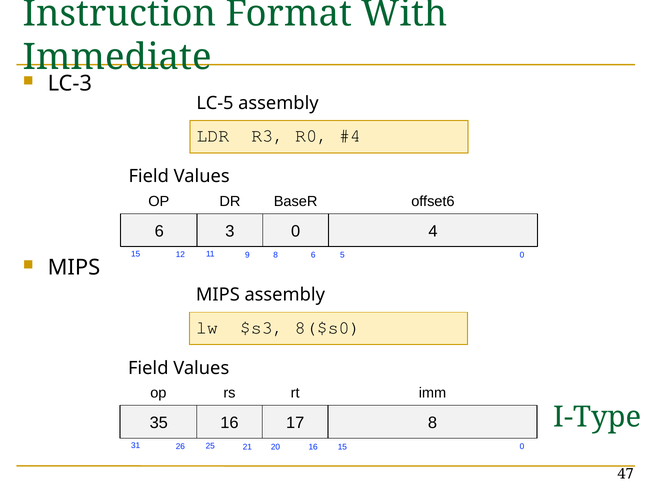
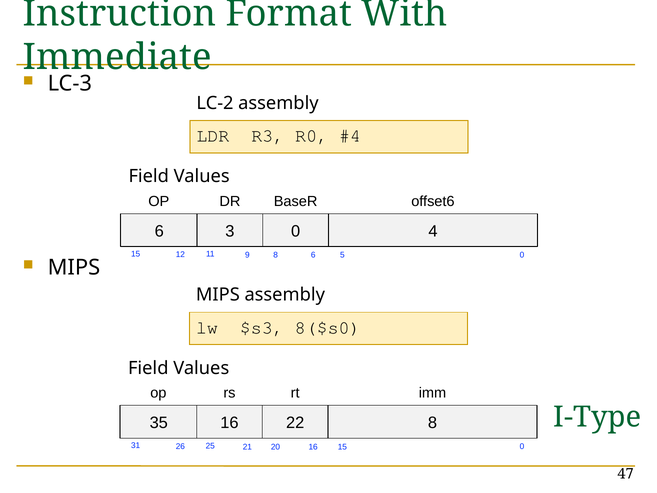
LC-5: LC-5 -> LC-2
17: 17 -> 22
